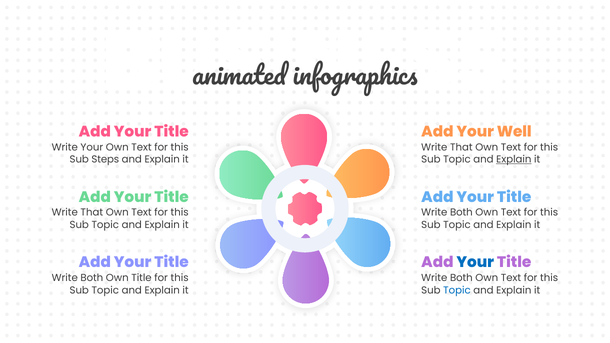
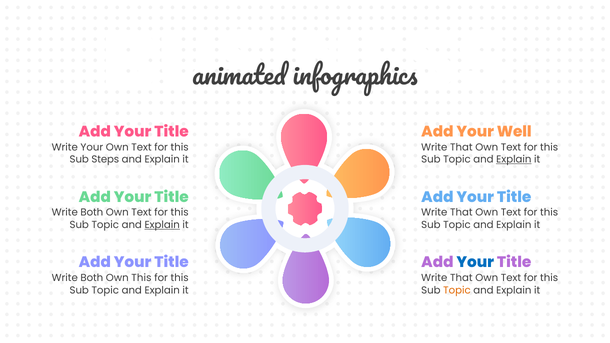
That at (92, 213): That -> Both
Both at (461, 213): Both -> That
Explain at (162, 225) underline: none -> present
Own Title: Title -> This
Both at (461, 278): Both -> That
Topic at (457, 290) colour: blue -> orange
